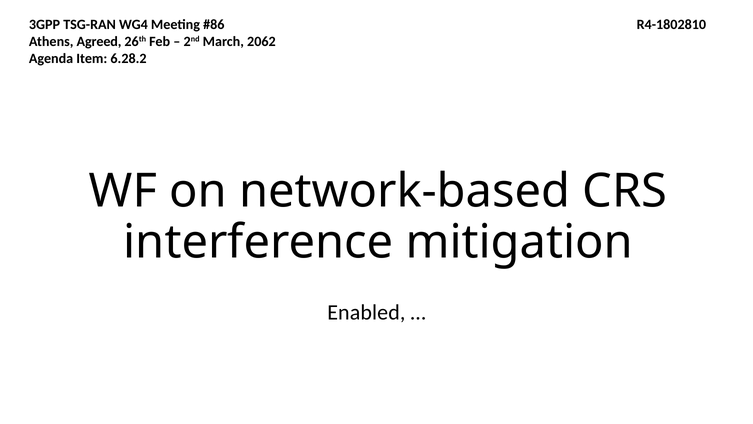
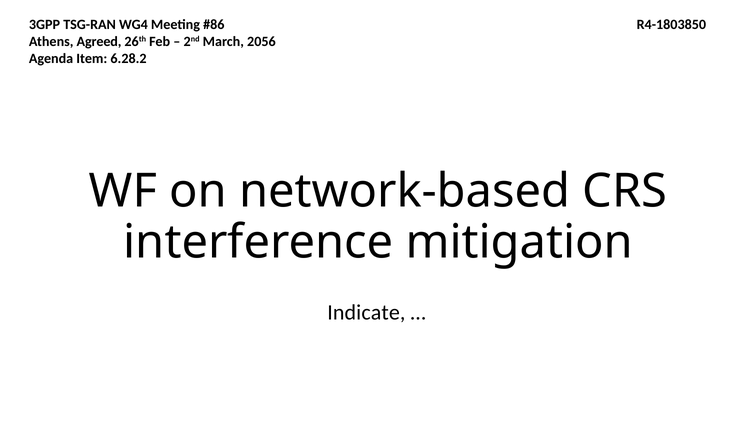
R4-1802810: R4-1802810 -> R4-1803850
2062: 2062 -> 2056
Enabled: Enabled -> Indicate
